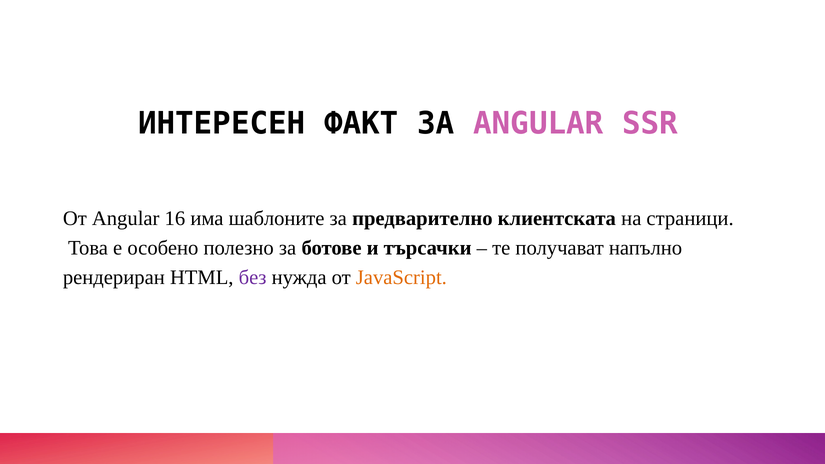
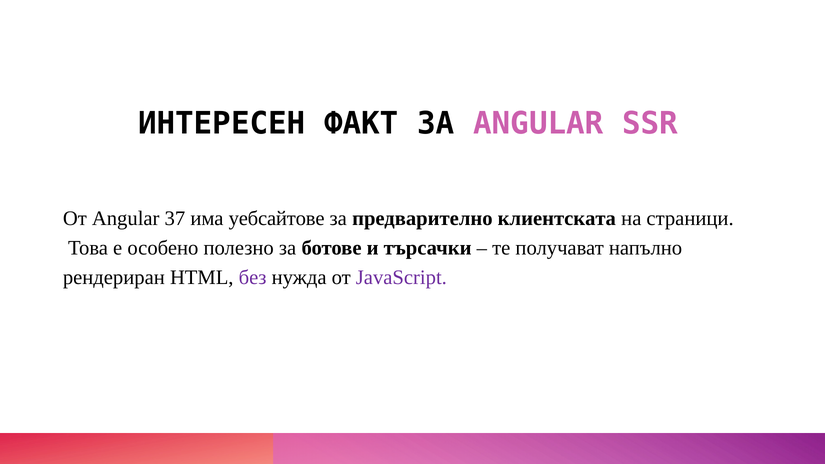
16: 16 -> 37
шаблоните: шаблоните -> уебсайтове
JavaScript colour: orange -> purple
